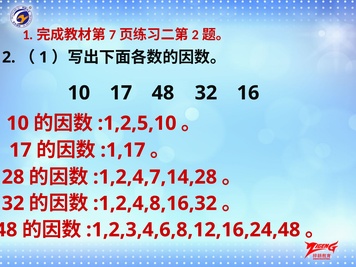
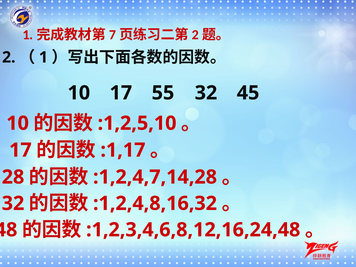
17 48: 48 -> 55
16: 16 -> 45
